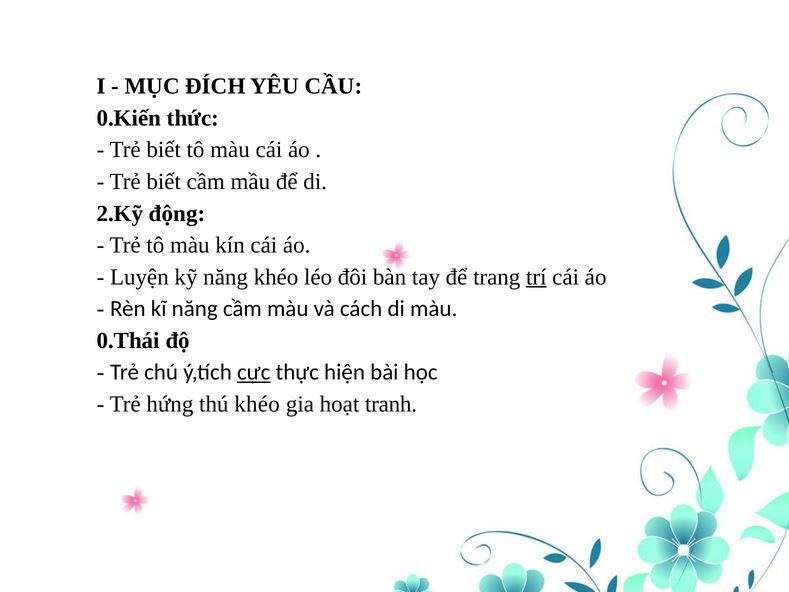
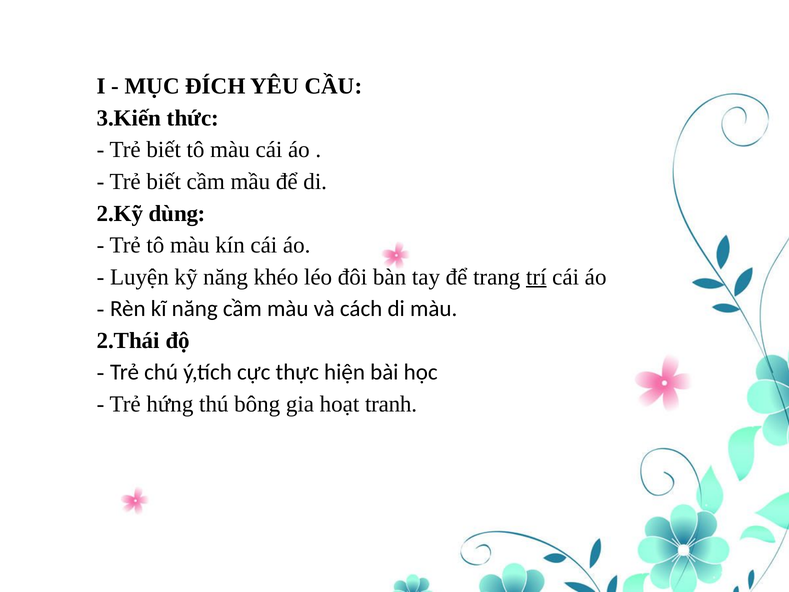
0.Kiến: 0.Kiến -> 3.Kiến
động: động -> dùng
0.Thái: 0.Thái -> 2.Thái
cực underline: present -> none
thú khéo: khéo -> bông
